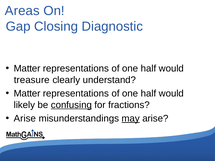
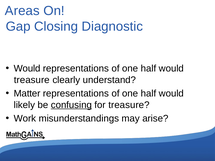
Matter at (27, 69): Matter -> Would
for fractions: fractions -> treasure
Arise at (25, 119): Arise -> Work
may underline: present -> none
